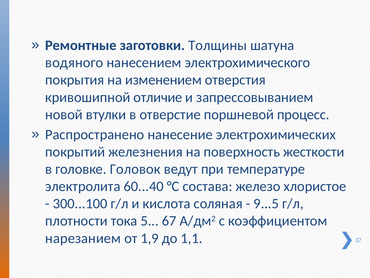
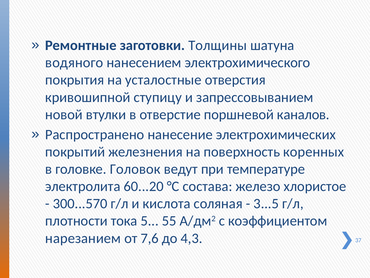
изменением: изменением -> усталостные
отличие: отличие -> ступицу
процесс: процесс -> каналов
жесткости: жесткости -> коренных
60...40: 60...40 -> 60...20
300...100: 300...100 -> 300...570
9...5: 9...5 -> 3...5
67: 67 -> 55
1,9: 1,9 -> 7,6
1,1: 1,1 -> 4,3
